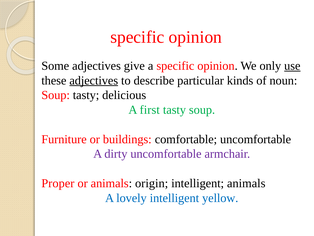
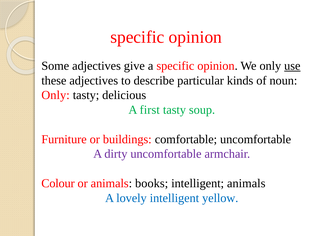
adjectives at (94, 80) underline: present -> none
Soup at (56, 95): Soup -> Only
Proper: Proper -> Colour
origin: origin -> books
